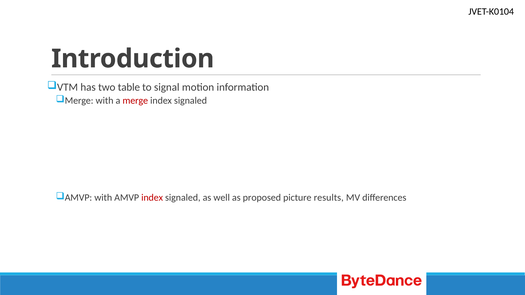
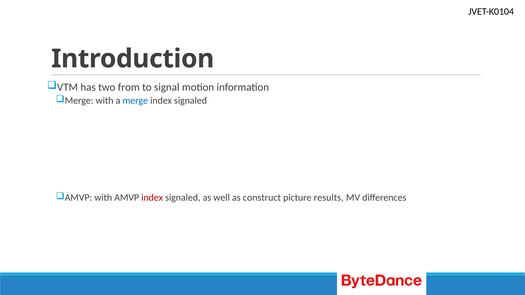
table: table -> from
merge colour: red -> blue
proposed: proposed -> construct
